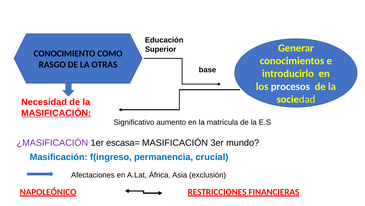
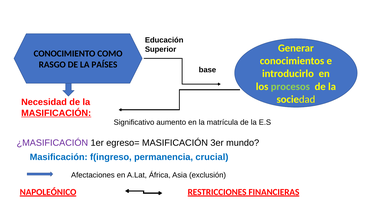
OTRAS: OTRAS -> PAÍSES
procesos colour: white -> light green
escasa=: escasa= -> egreso=
